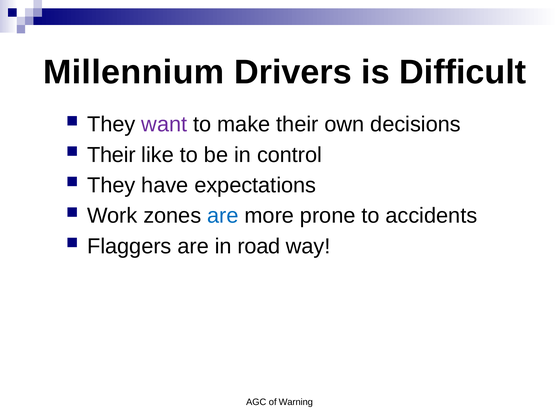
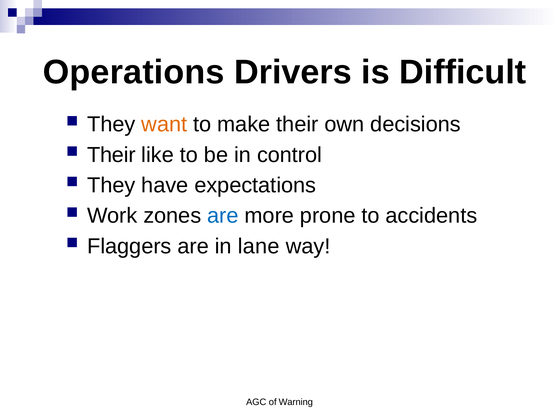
Millennium: Millennium -> Operations
want colour: purple -> orange
road: road -> lane
